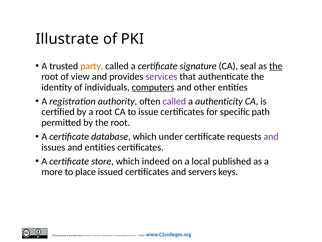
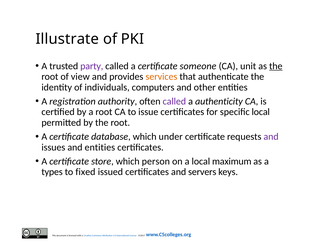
party colour: orange -> purple
signature: signature -> someone
seal: seal -> unit
services colour: purple -> orange
computers underline: present -> none
specific path: path -> local
indeed: indeed -> person
published: published -> maximum
more: more -> types
place: place -> fixed
